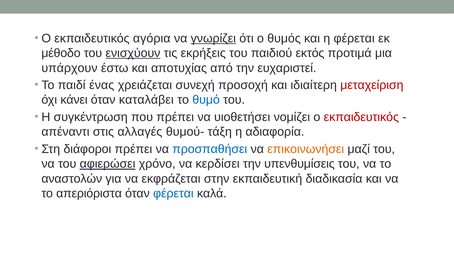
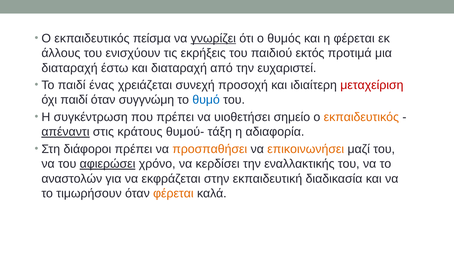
αγόρια: αγόρια -> πείσμα
μέθοδο: μέθοδο -> άλλους
ενισχύουν underline: present -> none
υπάρχουν at (69, 68): υπάρχουν -> διαταραχή
και αποτυχίας: αποτυχίας -> διαταραχή
όχι κάνει: κάνει -> παιδί
καταλάβει: καταλάβει -> συγγνώμη
νομίζει: νομίζει -> σημείο
εκπαιδευτικός at (361, 117) colour: red -> orange
απέναντι underline: none -> present
αλλαγές: αλλαγές -> κράτους
προσπαθήσει colour: blue -> orange
υπενθυμίσεις: υπενθυμίσεις -> εναλλακτικής
απεριόριστα: απεριόριστα -> τιμωρήσουν
φέρεται at (173, 194) colour: blue -> orange
